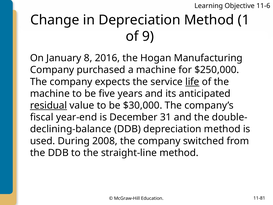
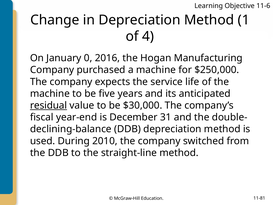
9: 9 -> 4
8: 8 -> 0
life underline: present -> none
2008: 2008 -> 2010
